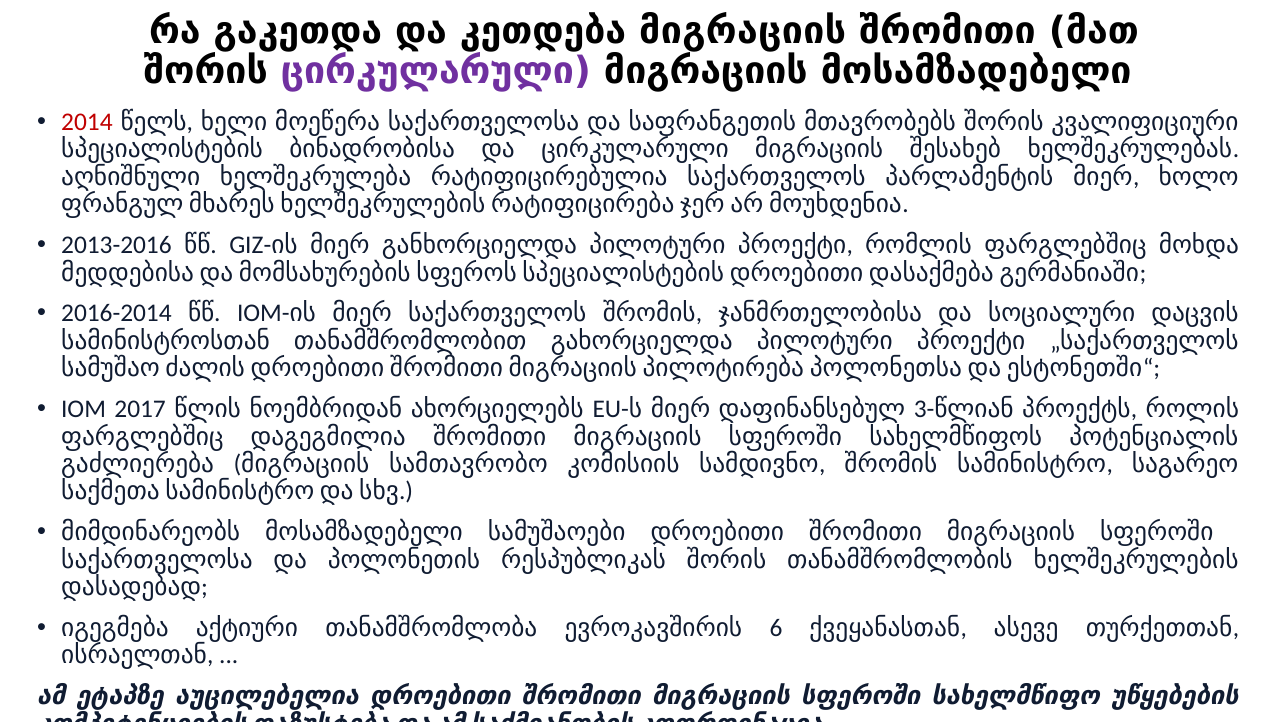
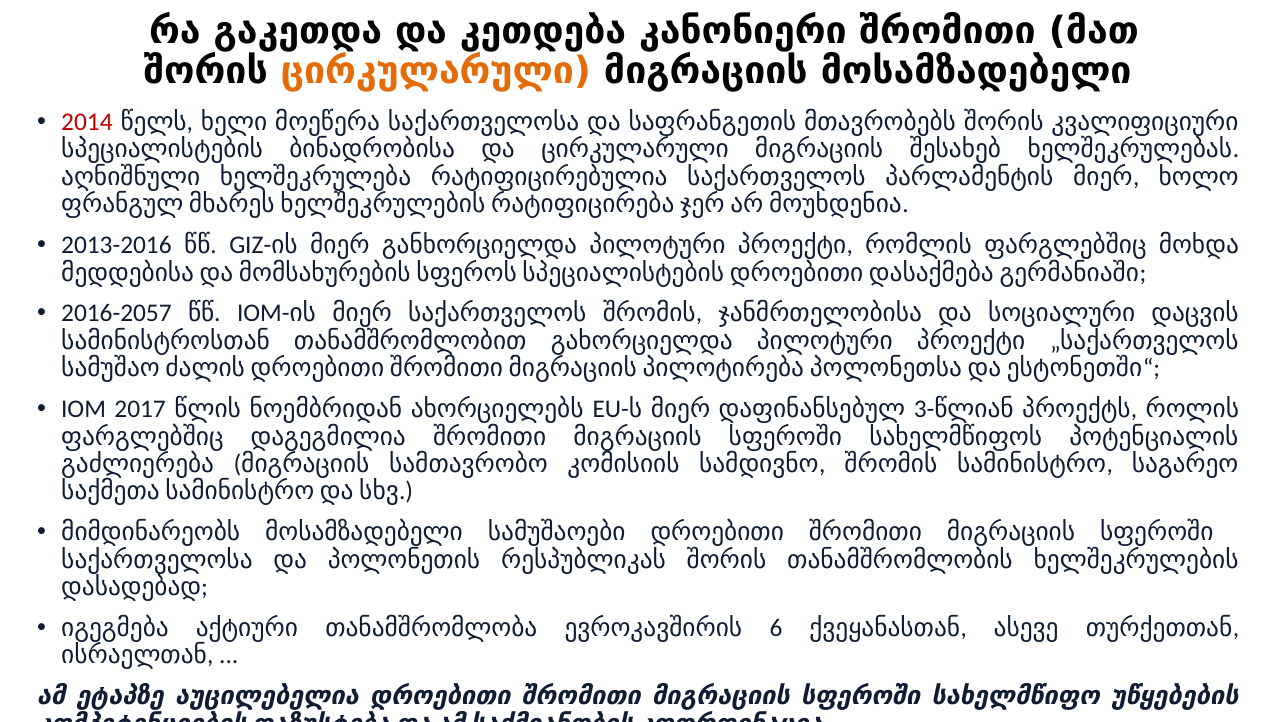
კეთდება მიგრაციის: მიგრაციის -> კანონიერი
ცირკულარული at (436, 71) colour: purple -> orange
2016-2014: 2016-2014 -> 2016-2057
